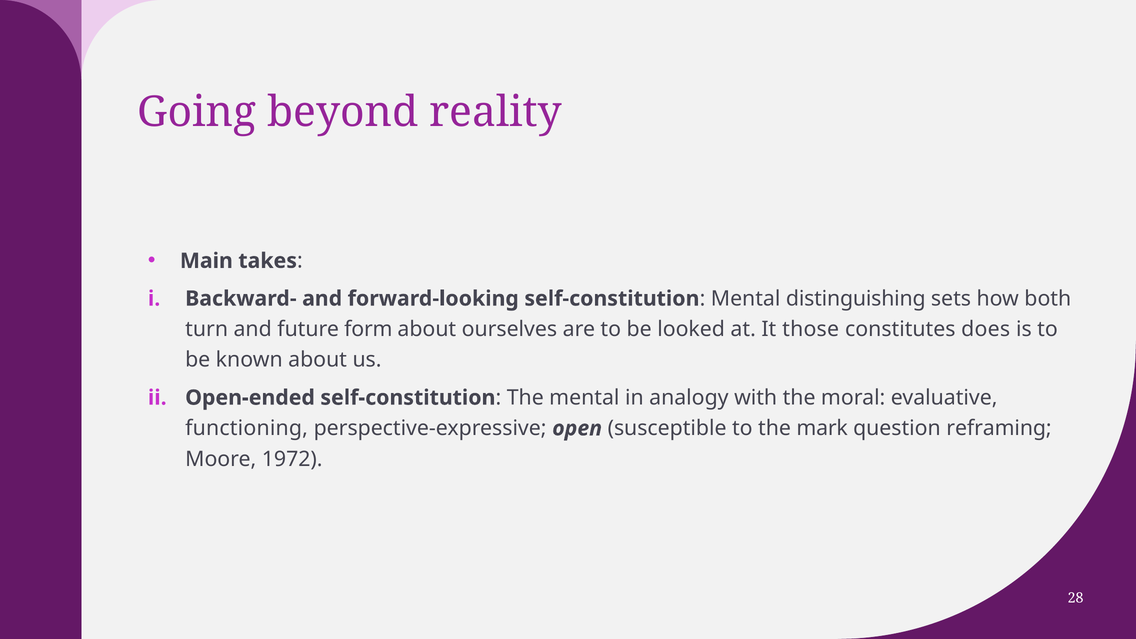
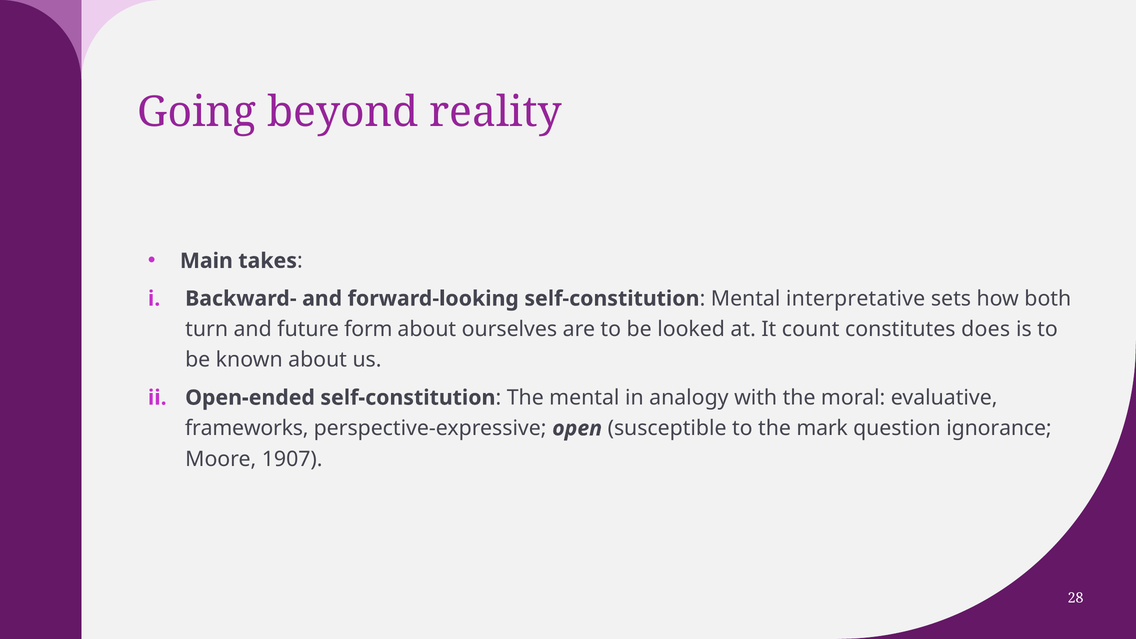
distinguishing: distinguishing -> interpretative
those: those -> count
functioning: functioning -> frameworks
reframing: reframing -> ignorance
1972: 1972 -> 1907
